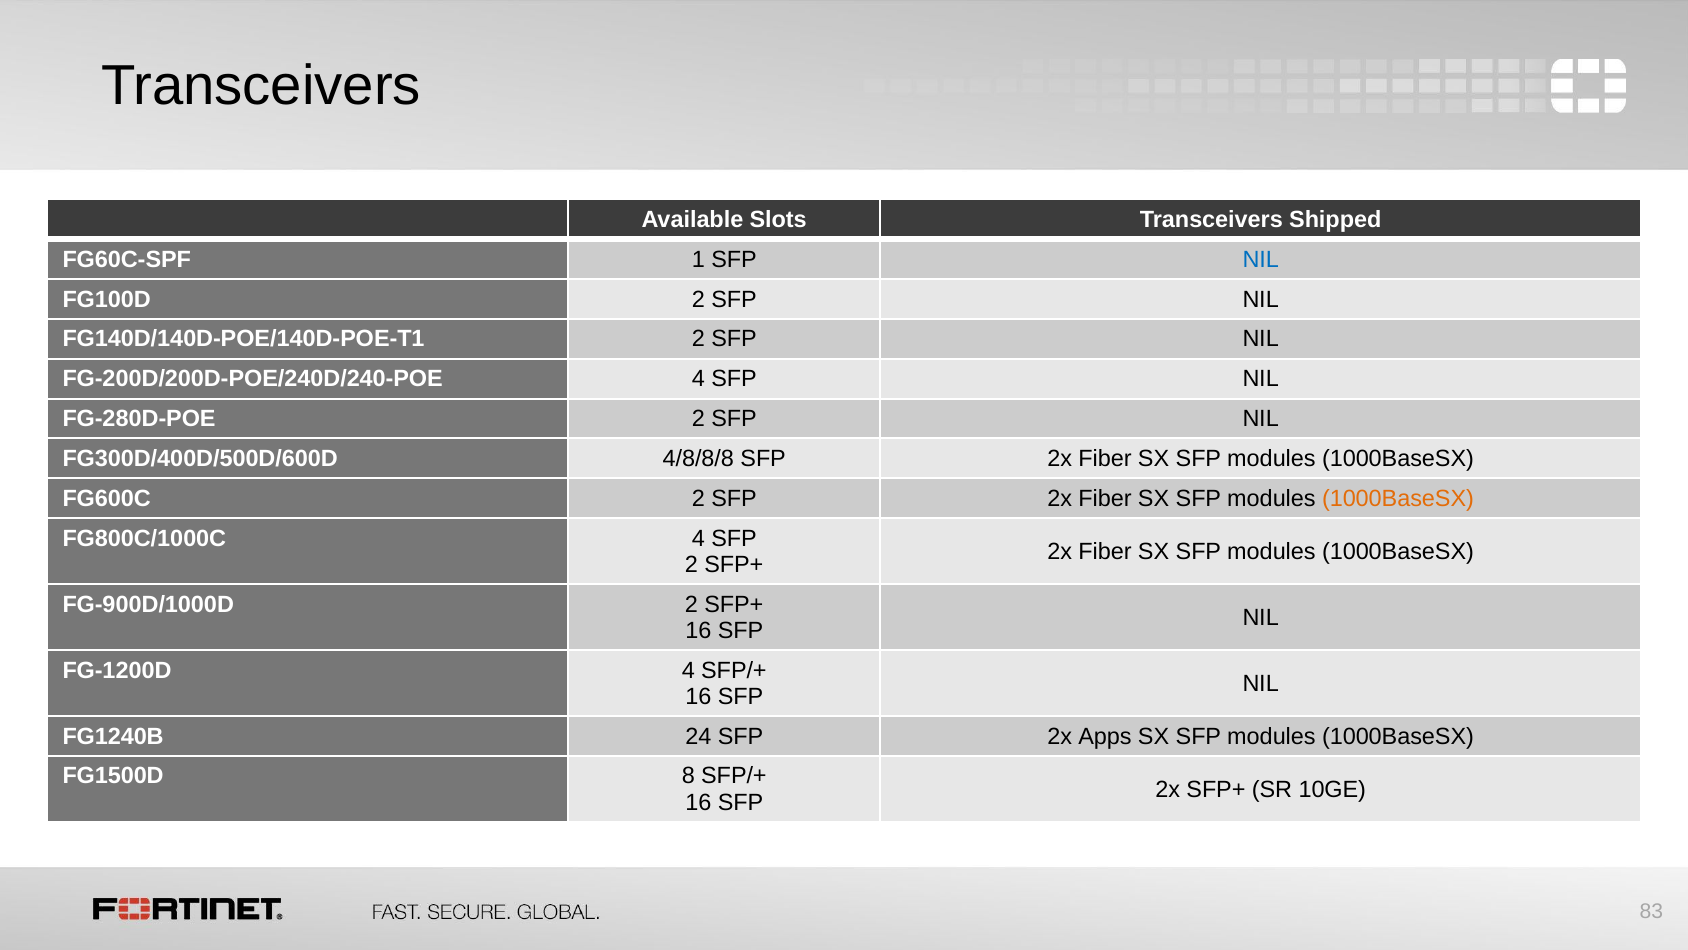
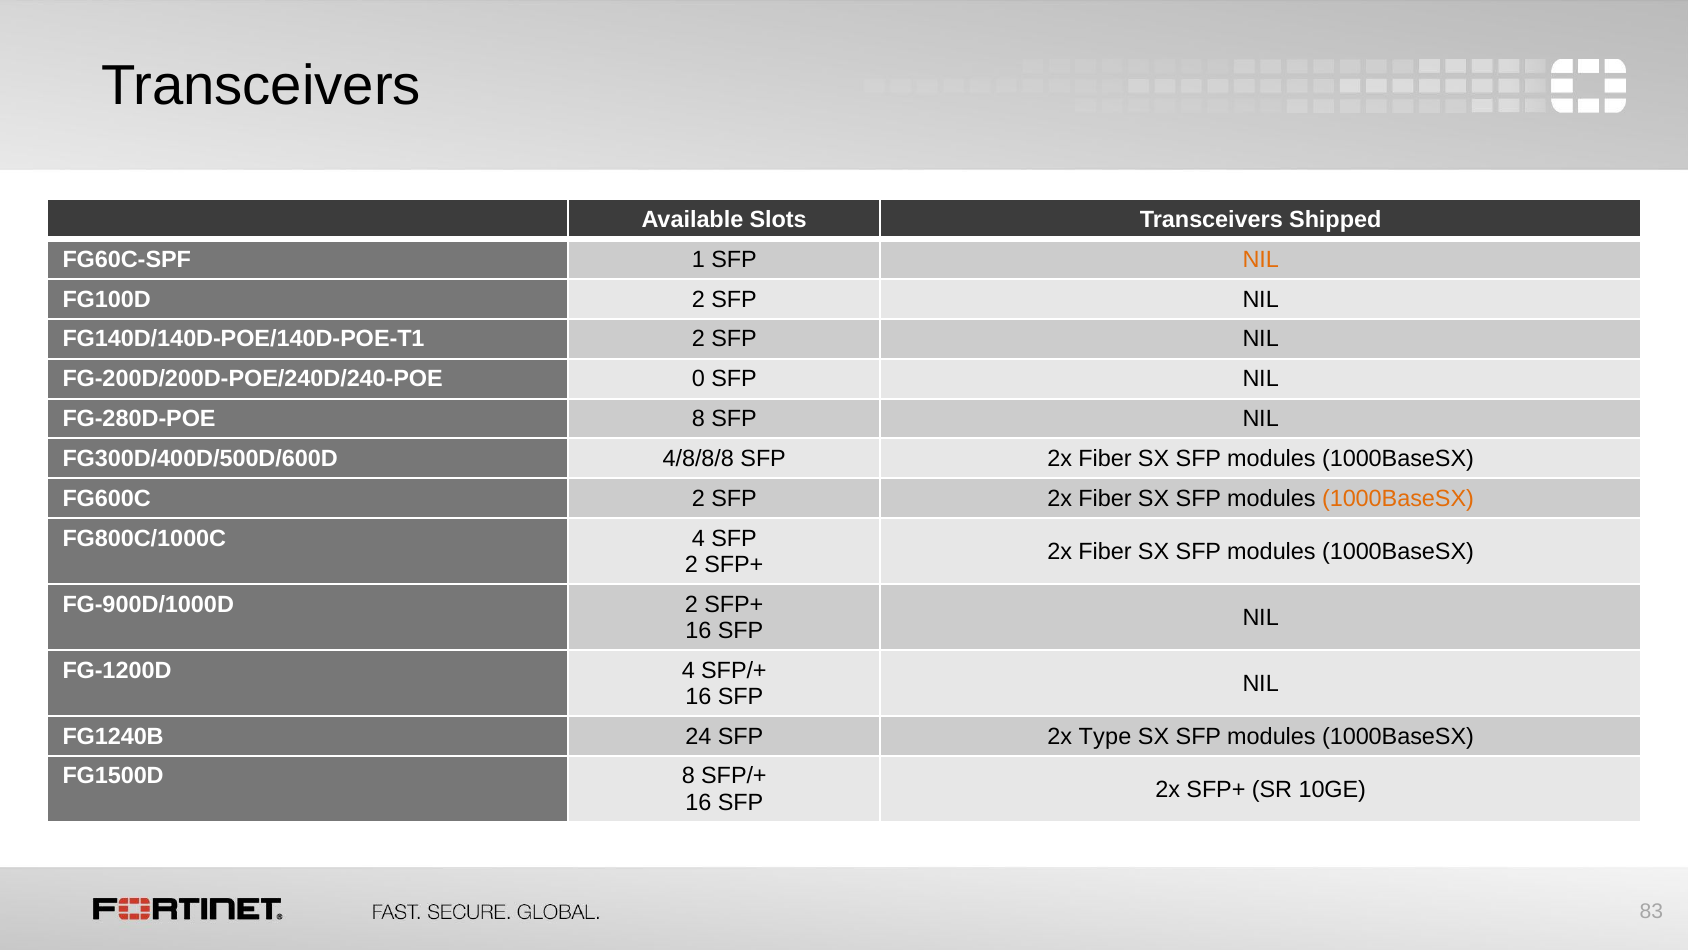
NIL at (1261, 259) colour: blue -> orange
FG-200D/200D-POE/240D/240-POE 4: 4 -> 0
FG-280D-POE 2: 2 -> 8
Apps: Apps -> Type
